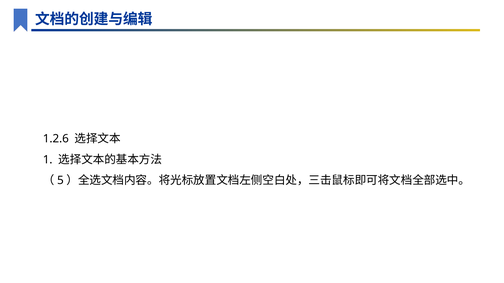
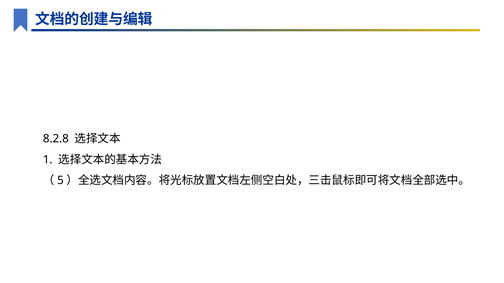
1.2.6: 1.2.6 -> 8.2.8
